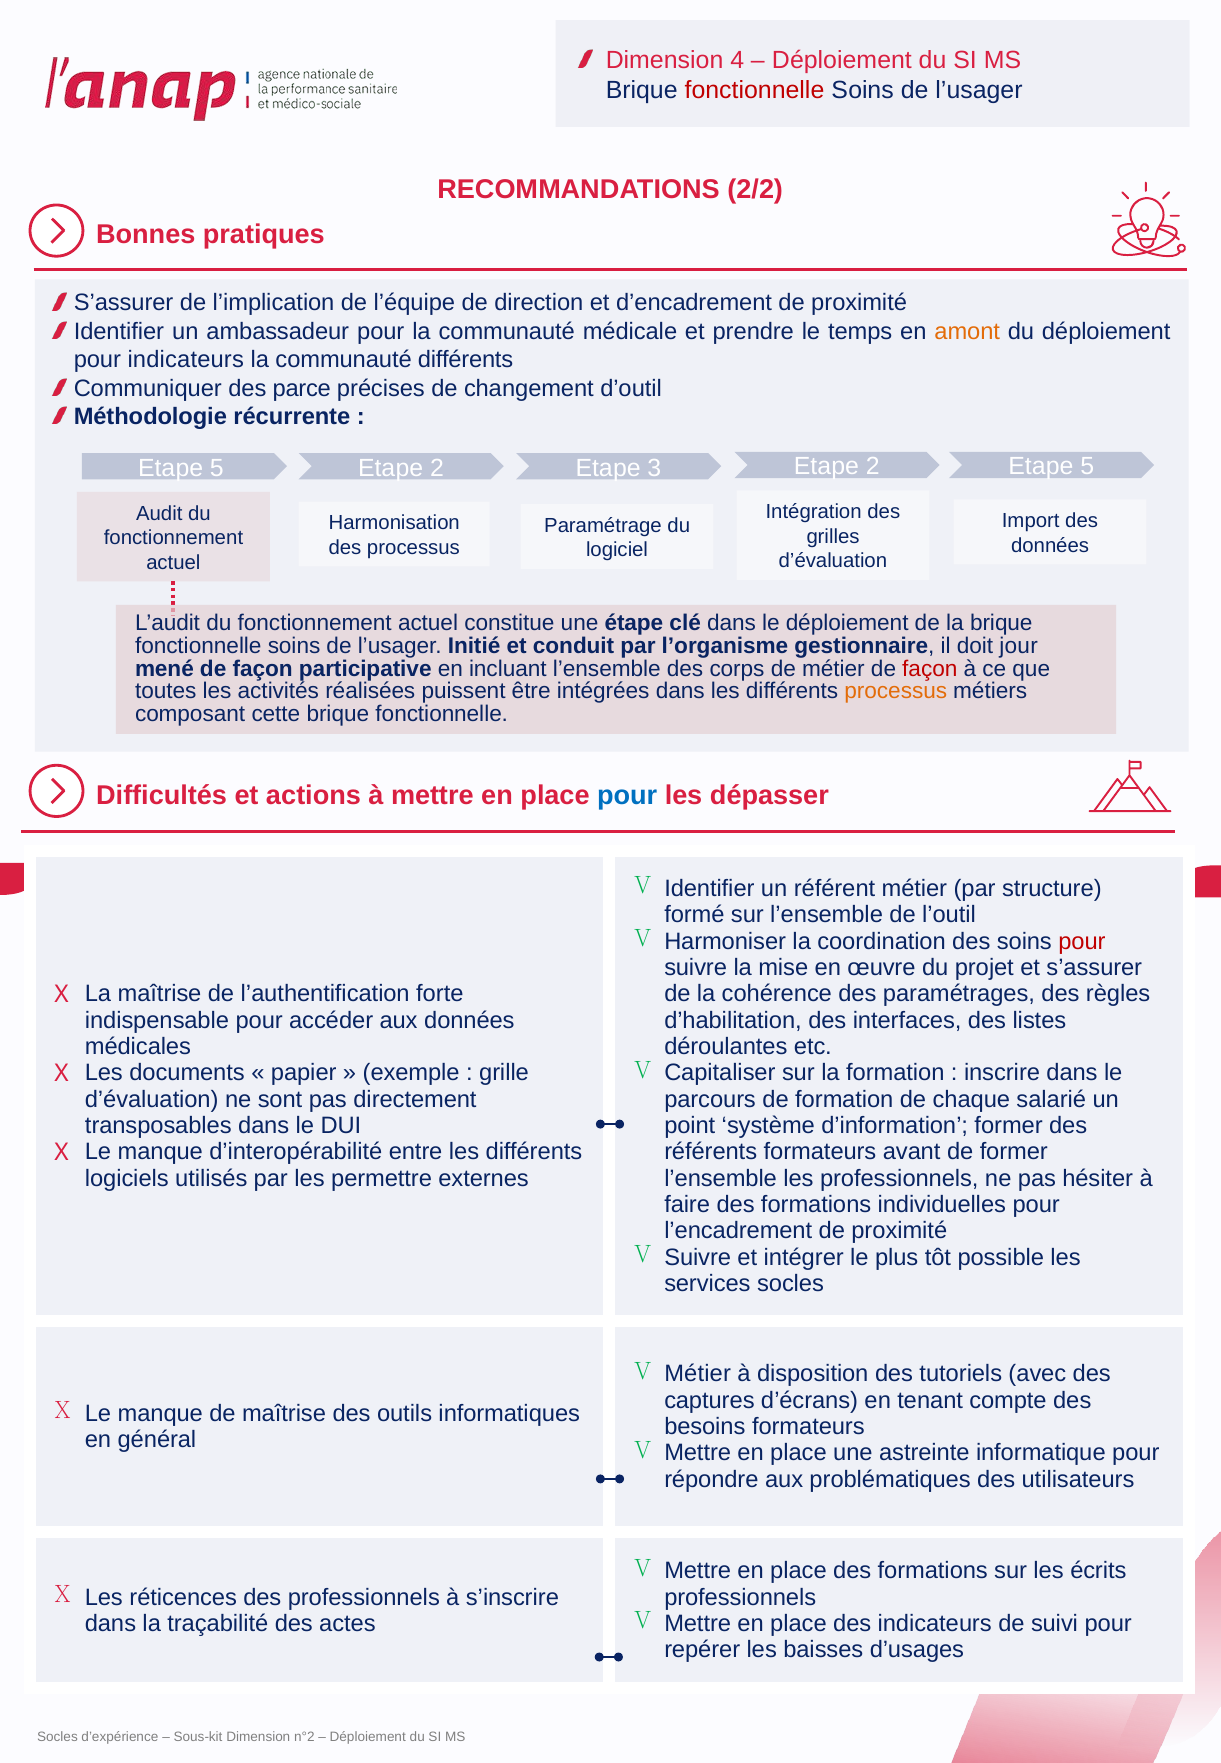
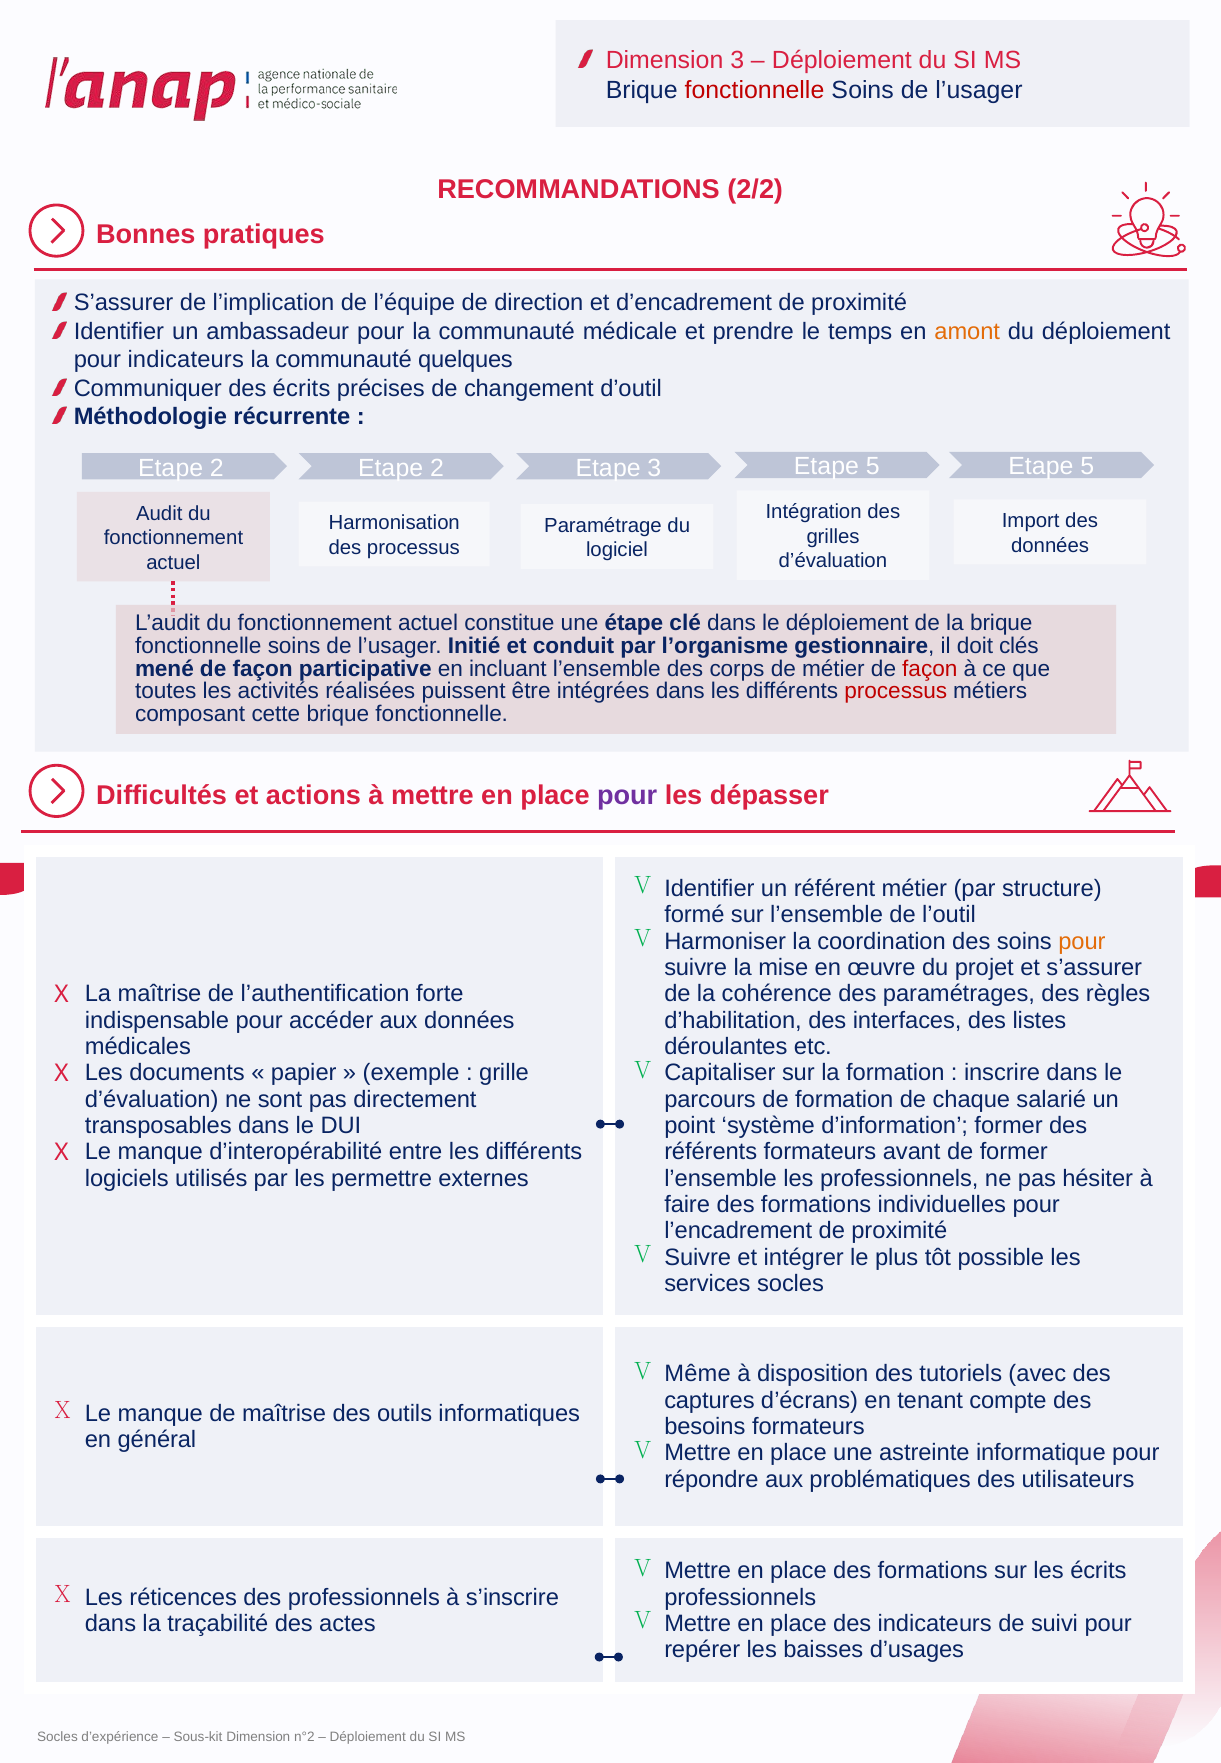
Dimension 4: 4 -> 3
communauté différents: différents -> quelques
des parce: parce -> écrits
5 at (217, 468): 5 -> 2
3 Etape 2: 2 -> 5
jour: jour -> clés
processus at (896, 692) colour: orange -> red
pour at (627, 795) colour: blue -> purple
pour at (1082, 942) colour: red -> orange
Métier at (698, 1375): Métier -> Même
